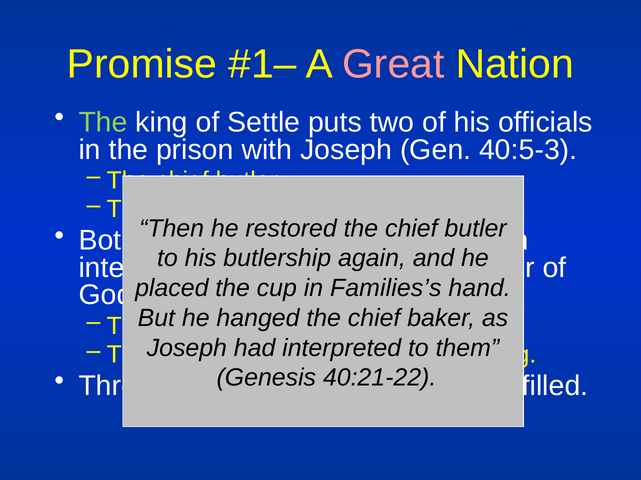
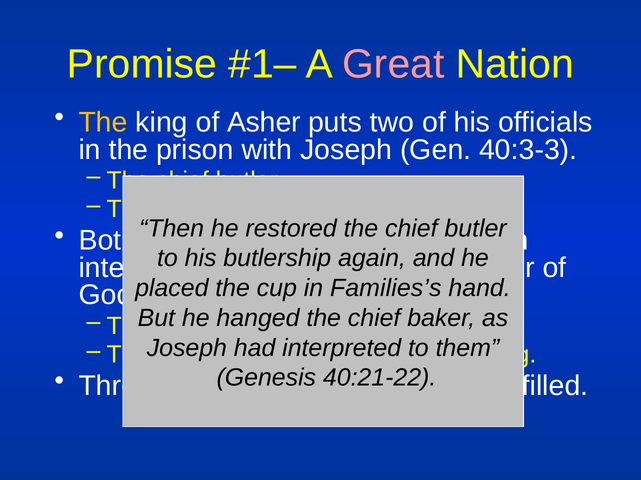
The at (103, 123) colour: light green -> yellow
Settle: Settle -> Asher
40:5-3: 40:5-3 -> 40:3-3
